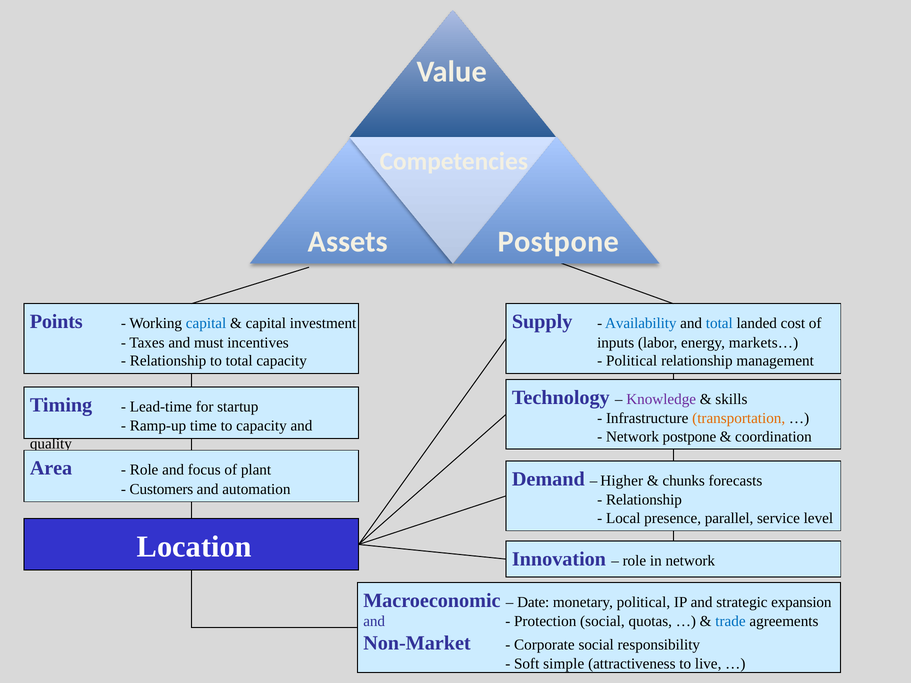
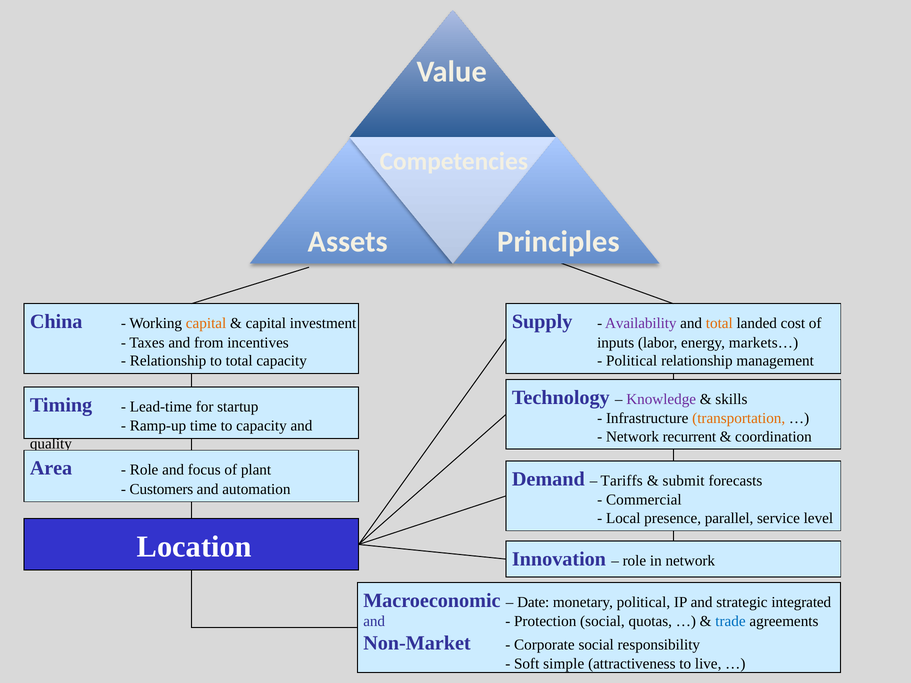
Assets Postpone: Postpone -> Principles
Points: Points -> China
capital at (206, 324) colour: blue -> orange
Availability colour: blue -> purple
total at (719, 324) colour: blue -> orange
must: must -> from
Network postpone: postpone -> recurrent
Higher: Higher -> Tariffs
chunks: chunks -> submit
Relationship at (644, 500): Relationship -> Commercial
expansion: expansion -> integrated
